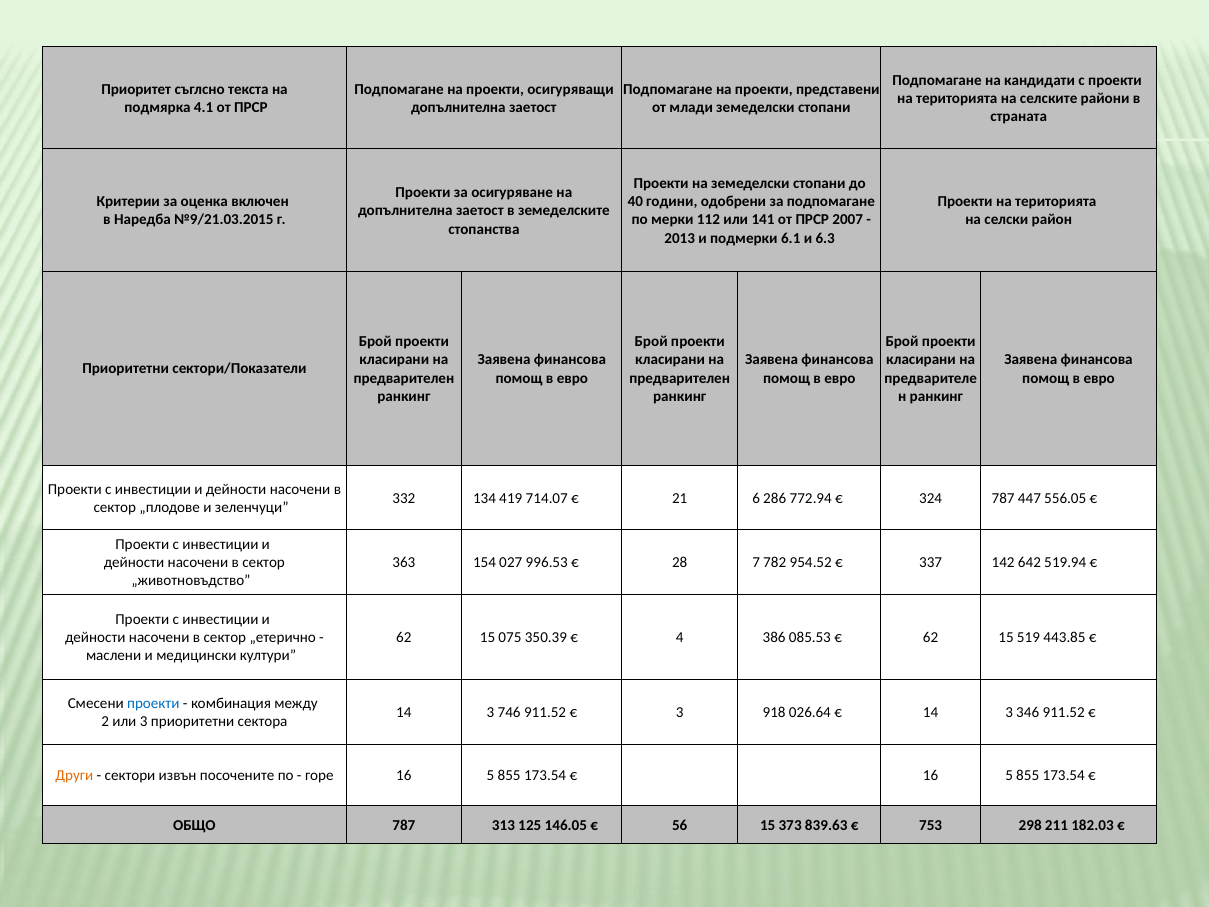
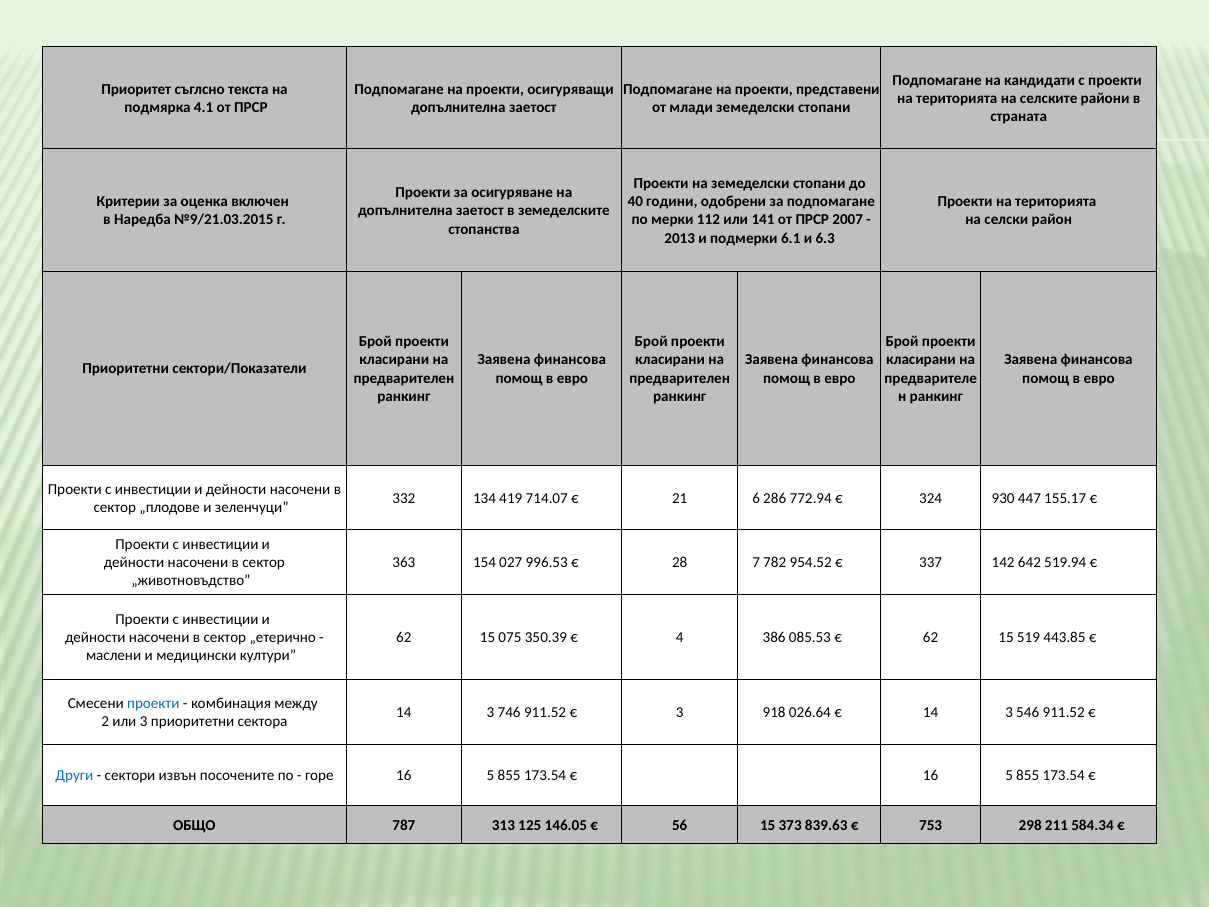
324 787: 787 -> 930
556.05: 556.05 -> 155.17
346: 346 -> 546
Други colour: orange -> blue
182.03: 182.03 -> 584.34
